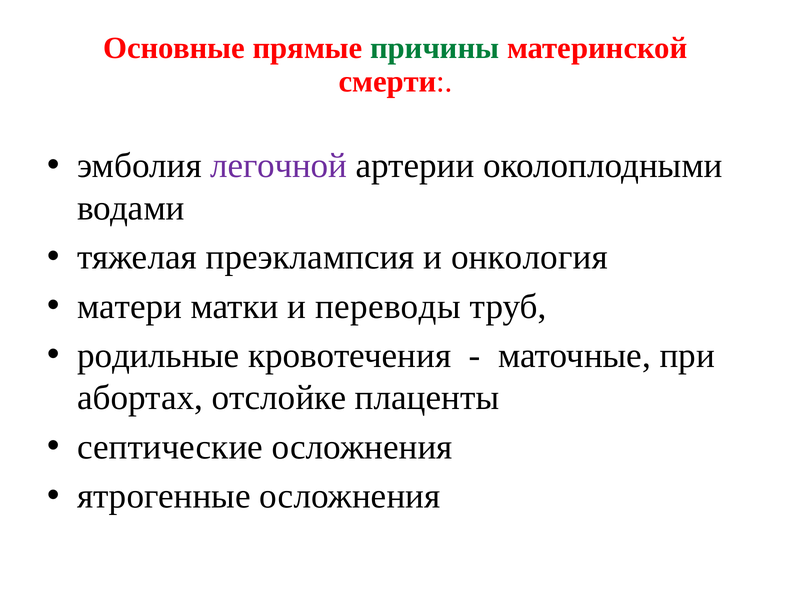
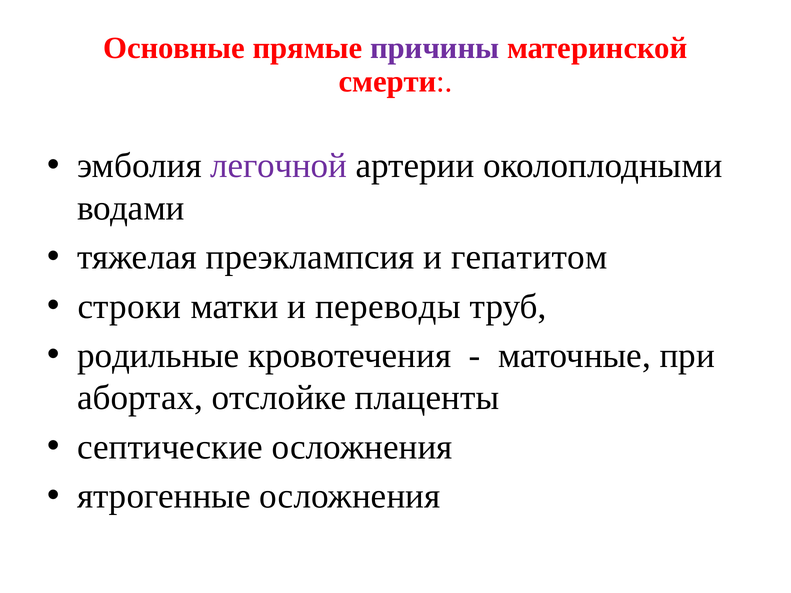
причины colour: green -> purple
онкология: онкология -> гепатитом
матери: матери -> строки
